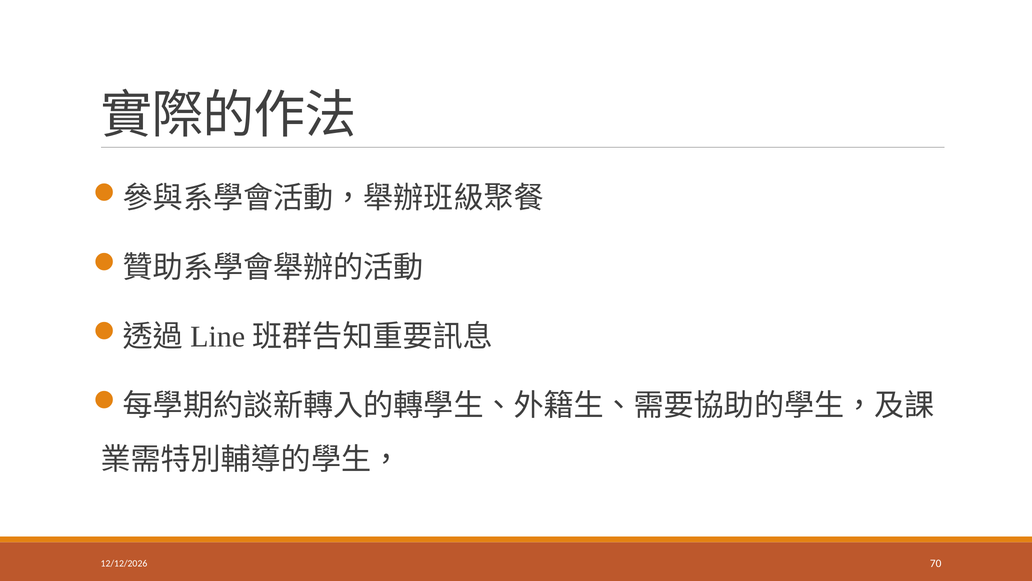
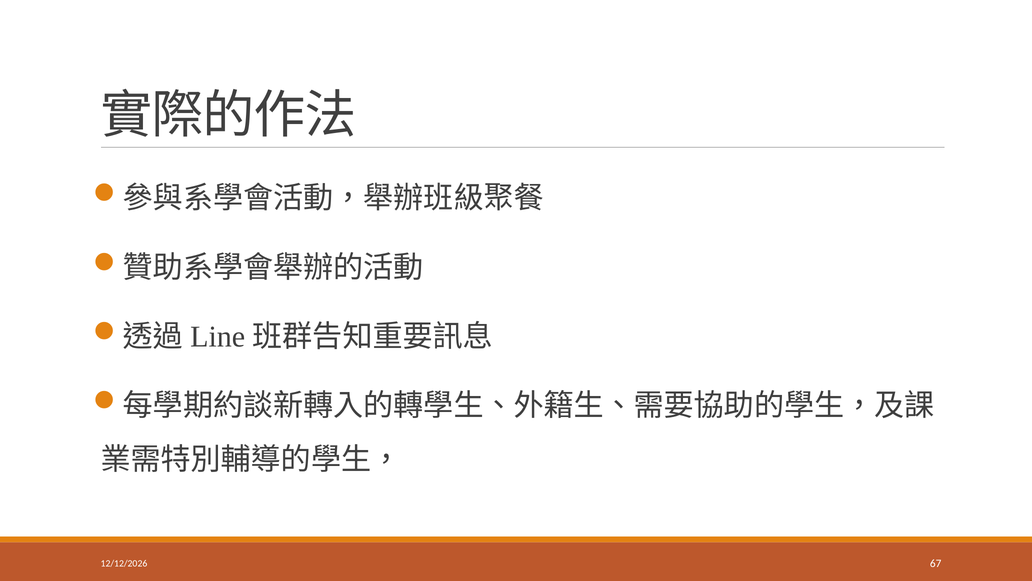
70: 70 -> 67
